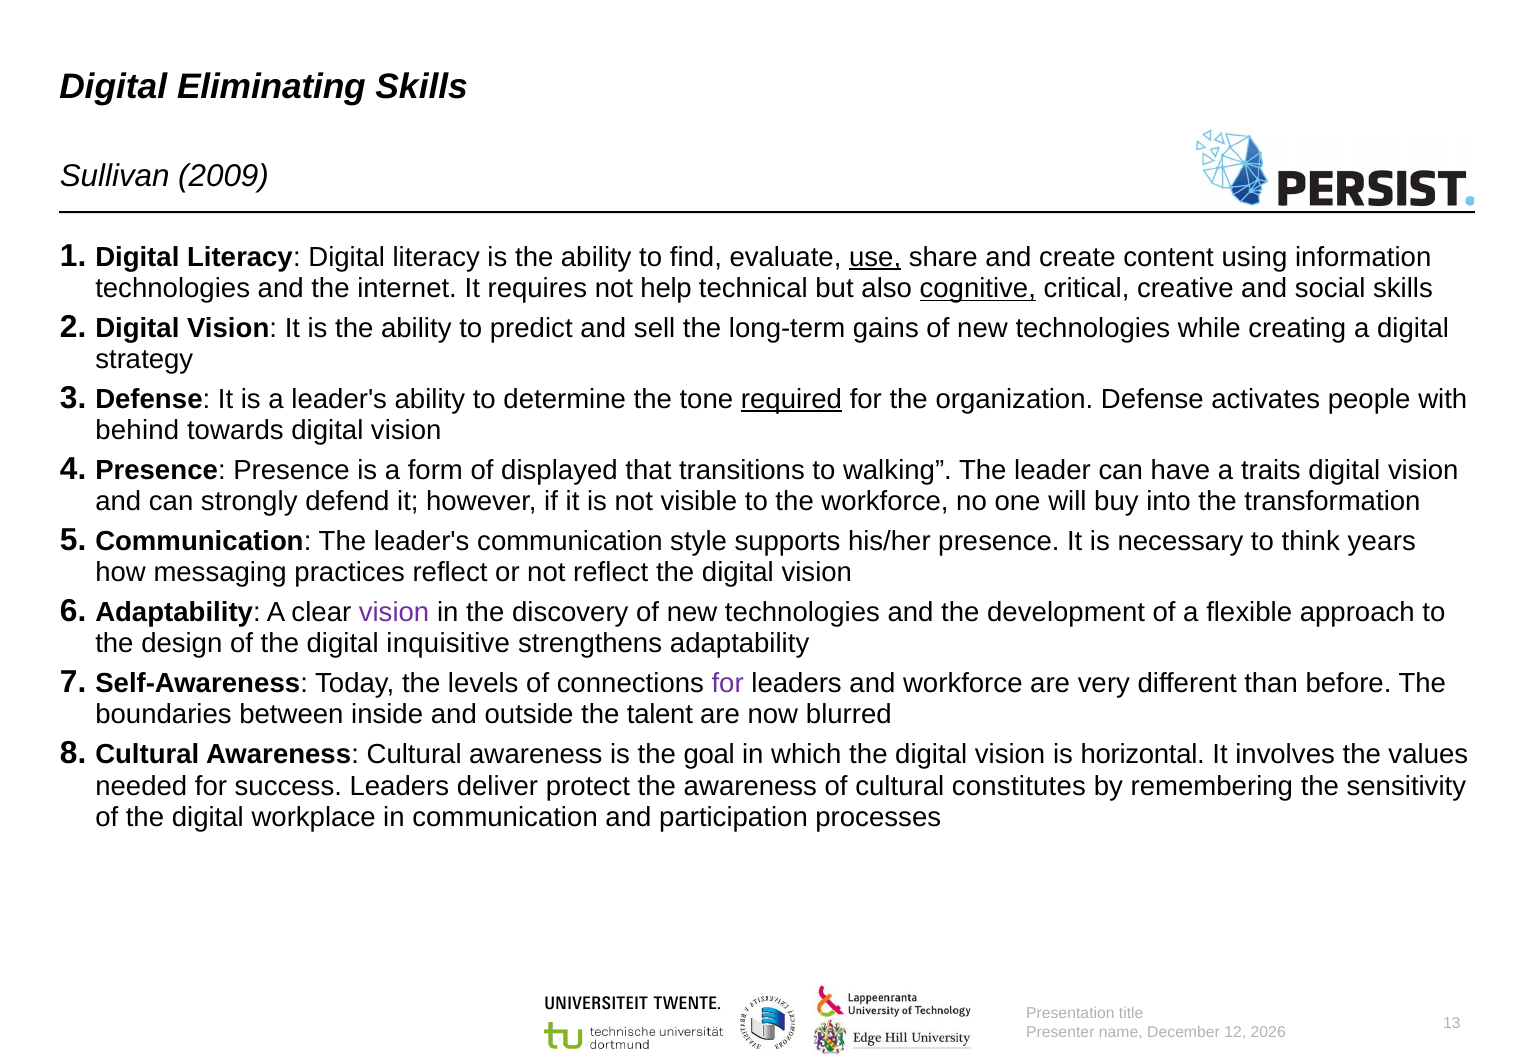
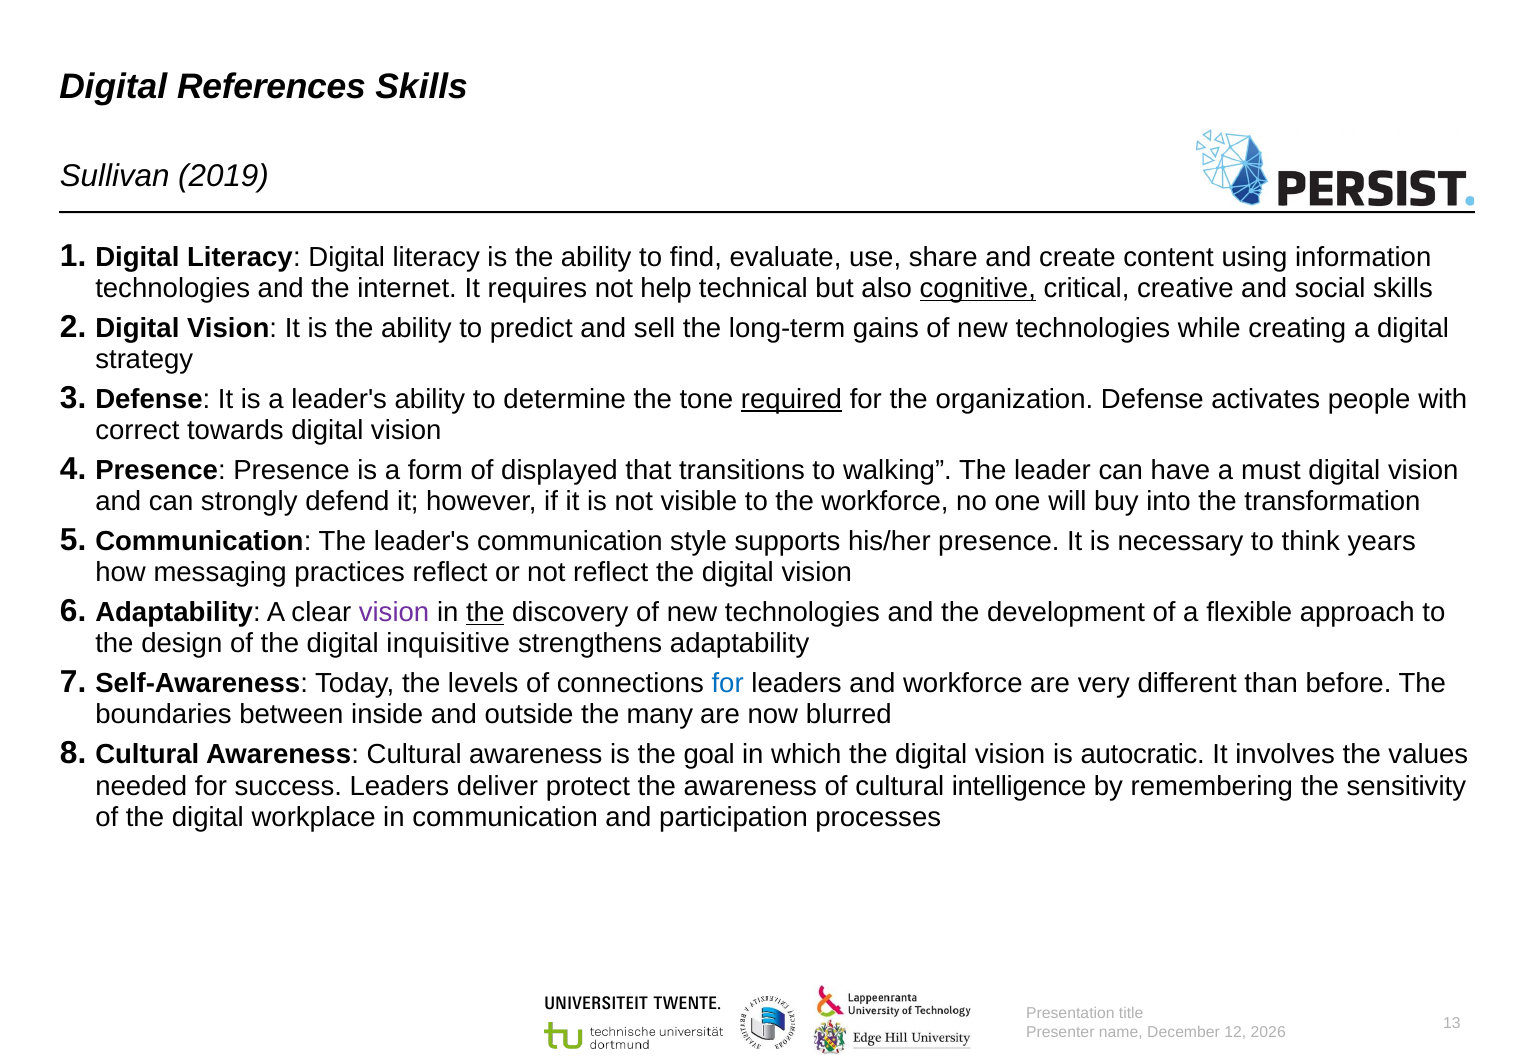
Eliminating: Eliminating -> References
2009: 2009 -> 2019
use underline: present -> none
behind: behind -> correct
traits: traits -> must
the at (485, 612) underline: none -> present
for at (728, 684) colour: purple -> blue
talent: talent -> many
horizontal: horizontal -> autocratic
constitutes: constitutes -> intelligence
